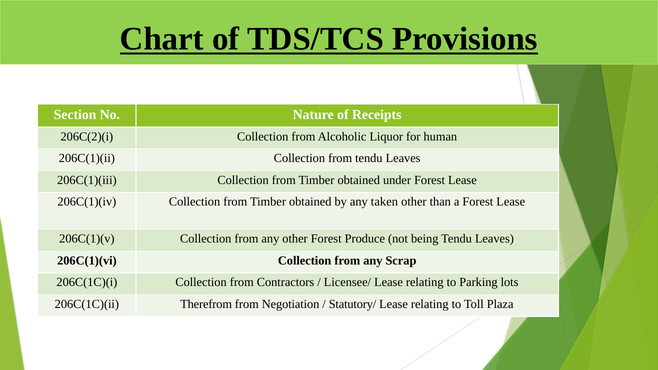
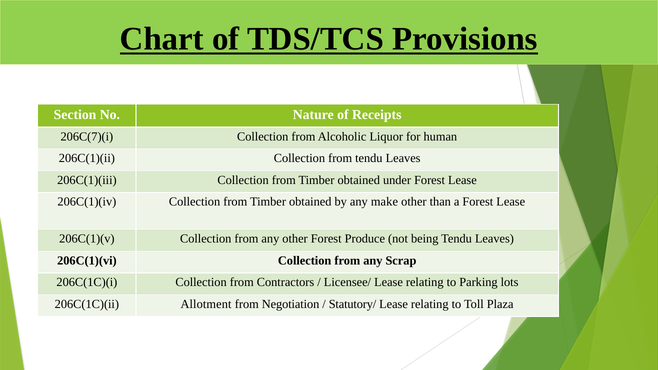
206C(2)(i: 206C(2)(i -> 206C(7)(i
taken: taken -> make
Therefrom: Therefrom -> Allotment
